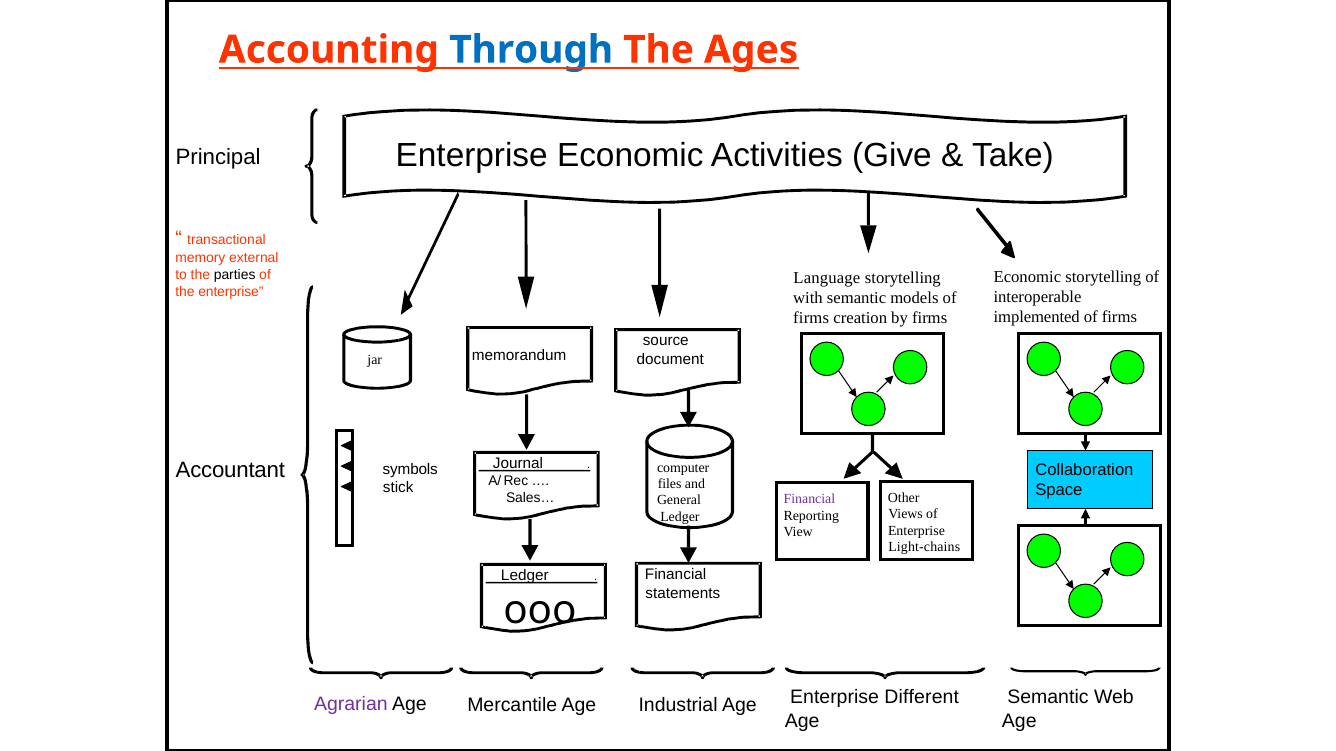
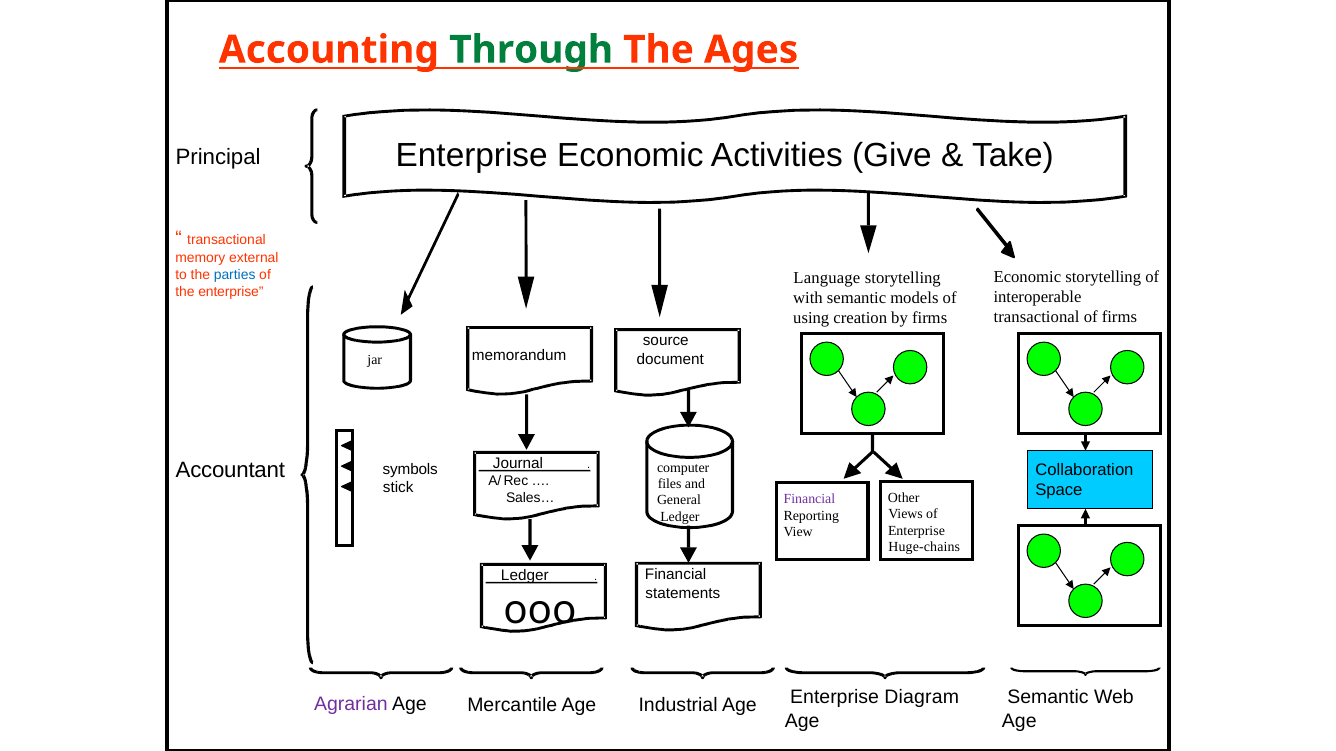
Through colour: blue -> green
parties colour: black -> blue
implemented at (1037, 317): implemented -> transactional
firms at (811, 318): firms -> using
Light-chains: Light-chains -> Huge-chains
Different: Different -> Diagram
